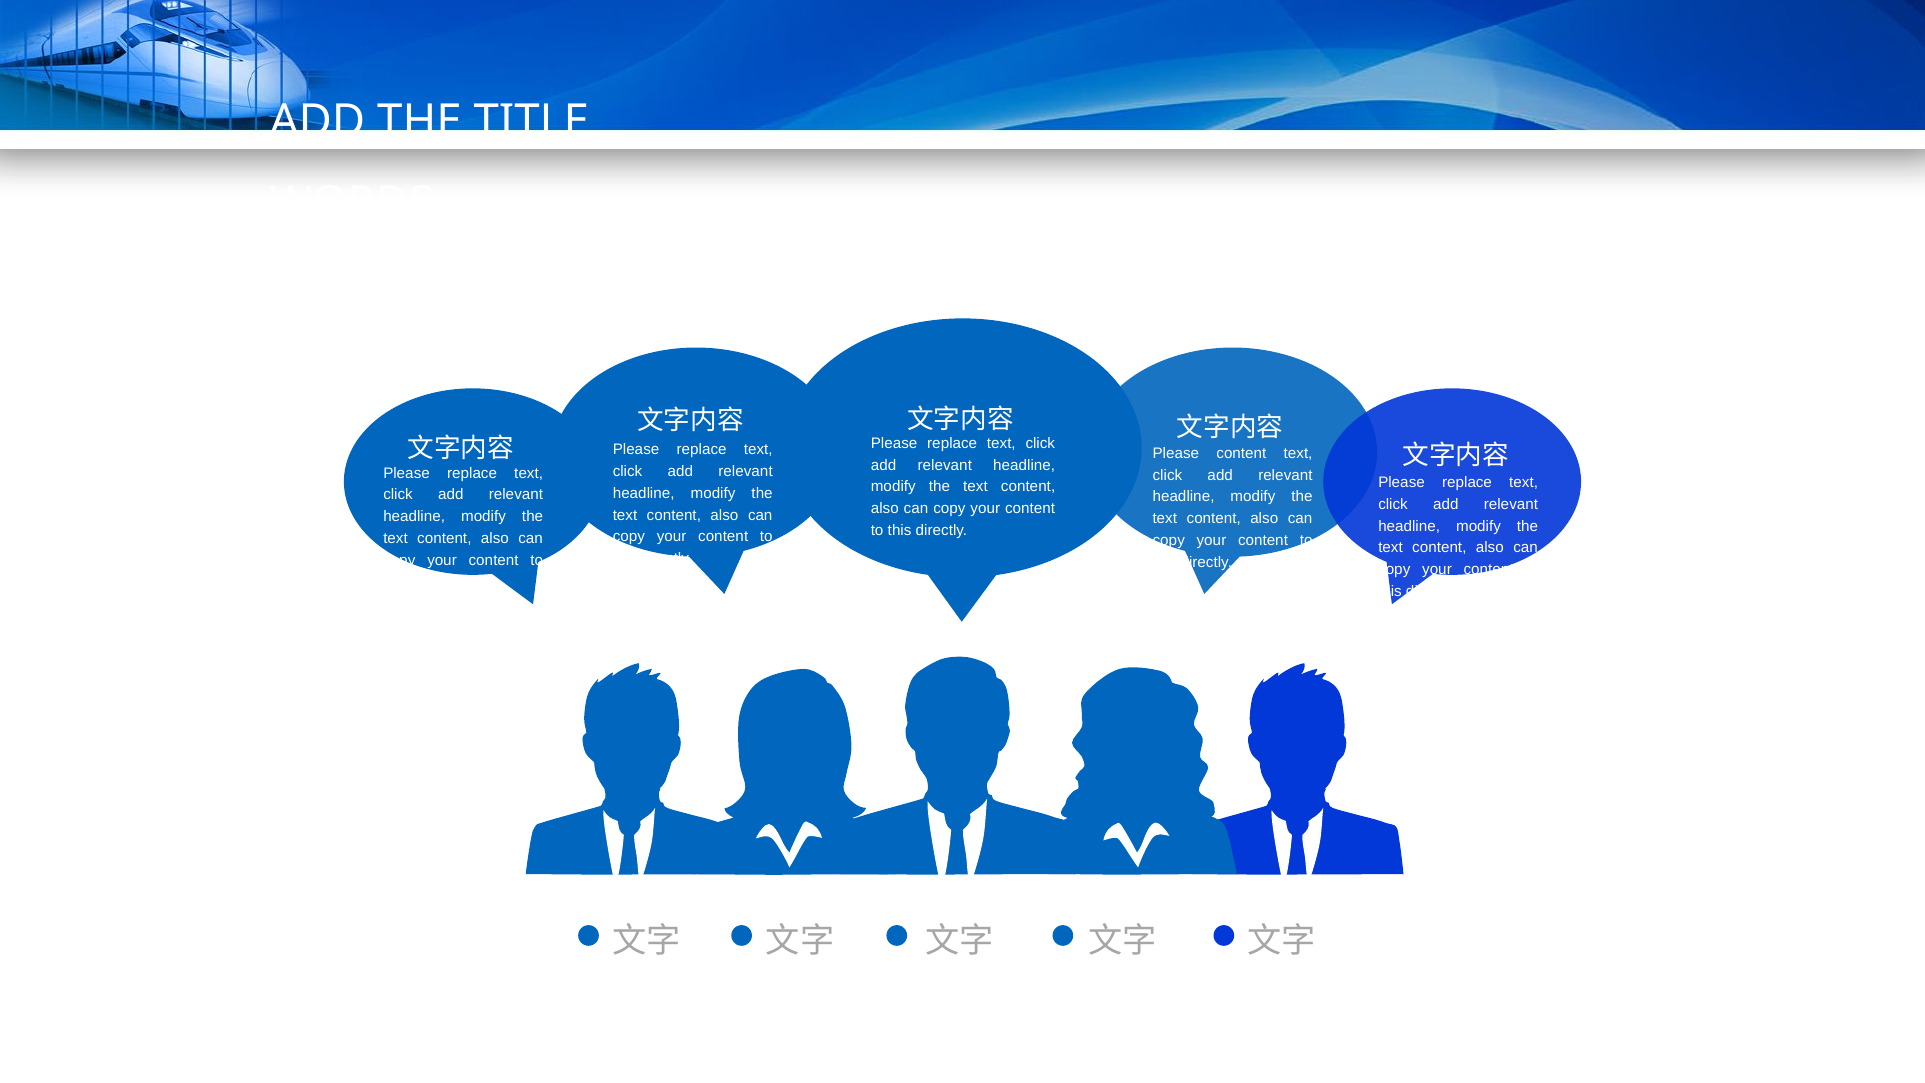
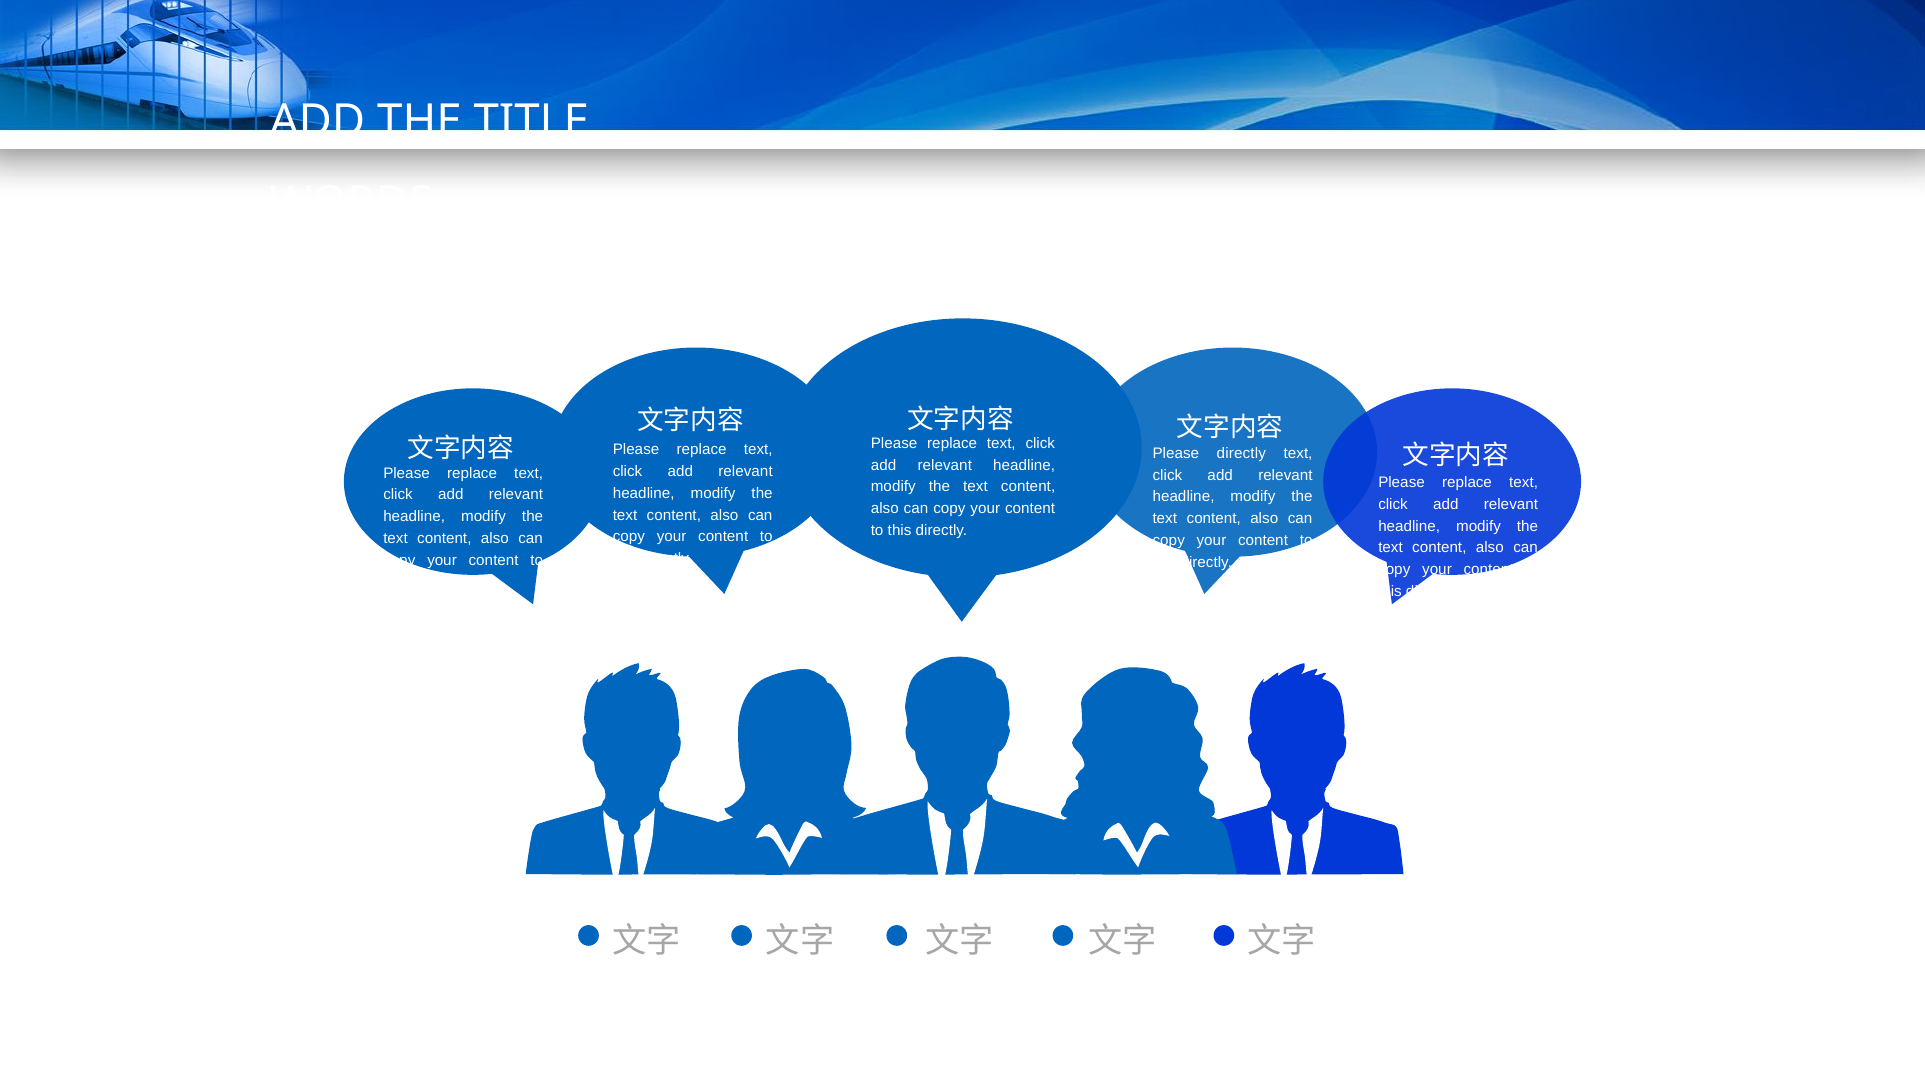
Please content: content -> directly
